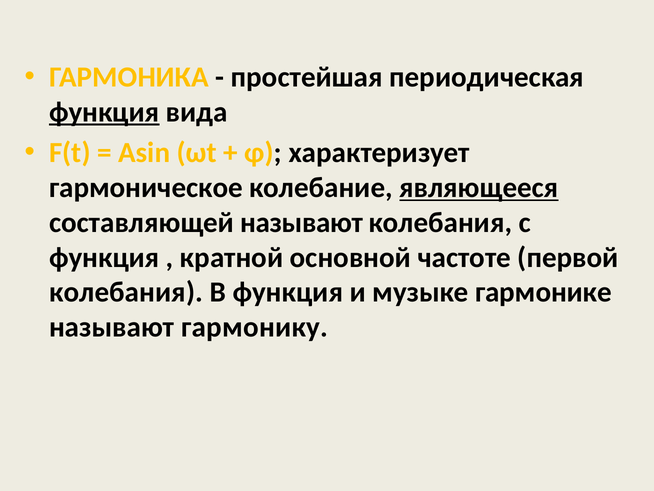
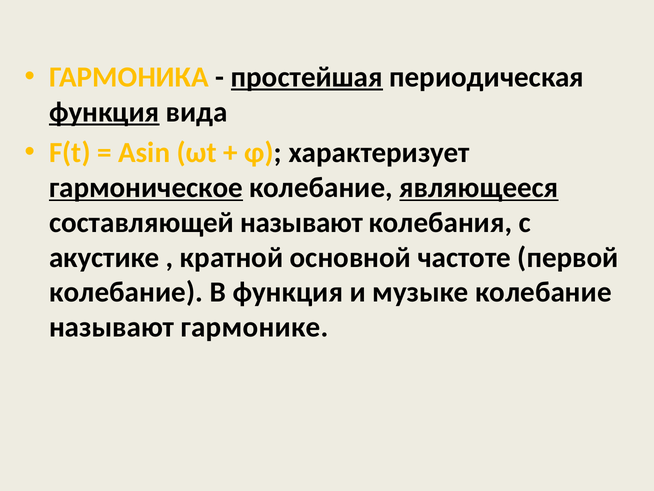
простейшая underline: none -> present
гармоническое underline: none -> present
функция at (104, 257): функция -> акустике
колебания at (126, 292): колебания -> колебание
музыке гармонике: гармонике -> колебание
гармонику: гармонику -> гармонике
